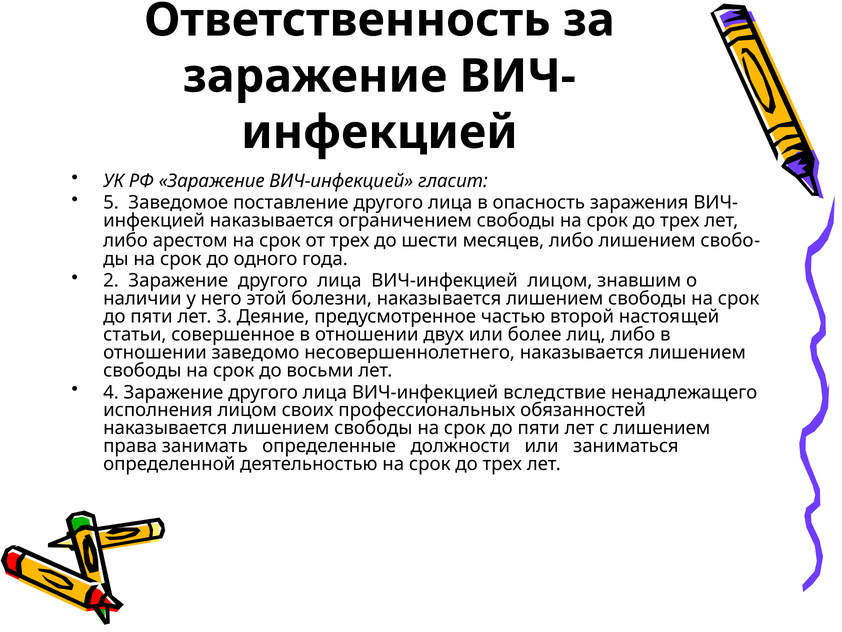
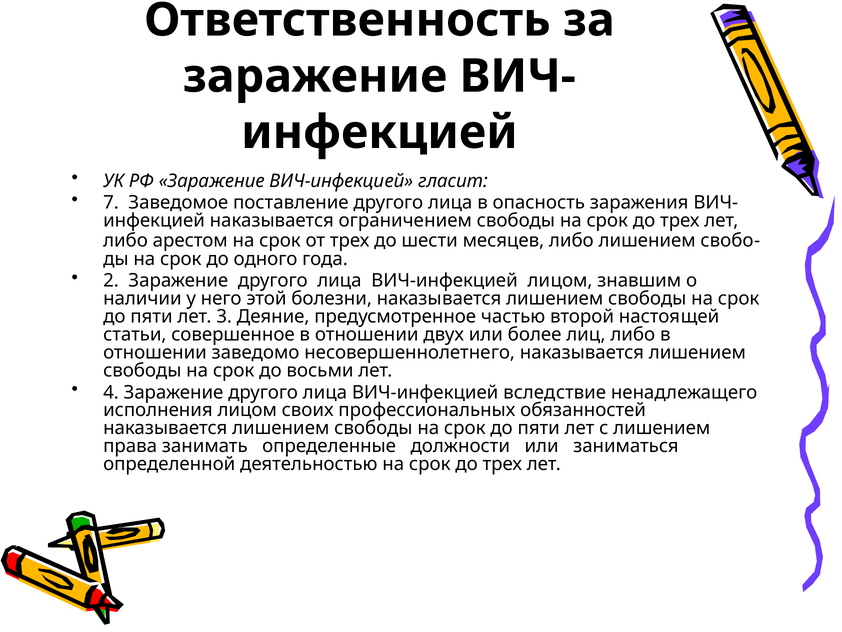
5: 5 -> 7
